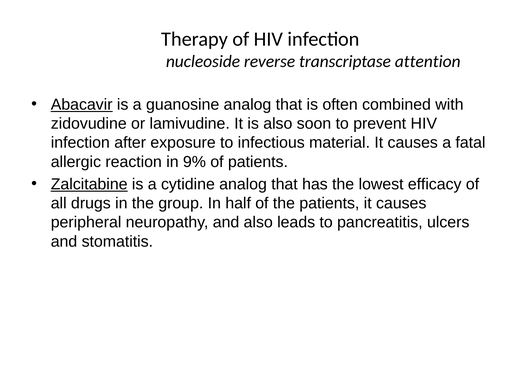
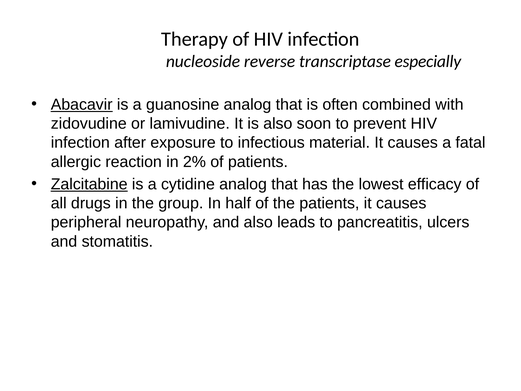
attention: attention -> especially
9%: 9% -> 2%
